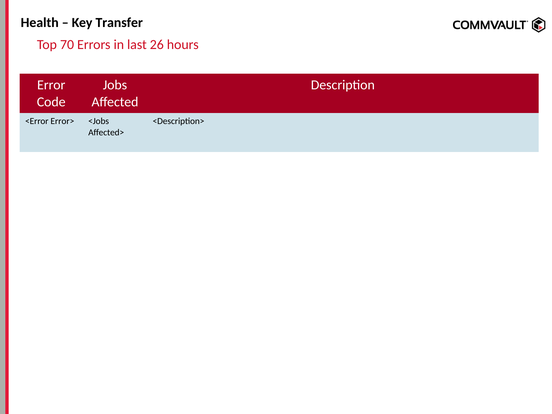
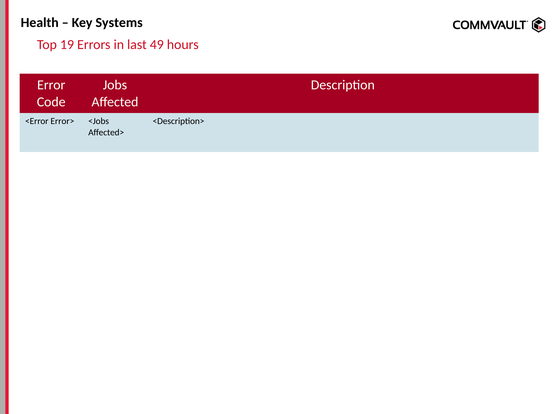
Transfer: Transfer -> Systems
70: 70 -> 19
26: 26 -> 49
